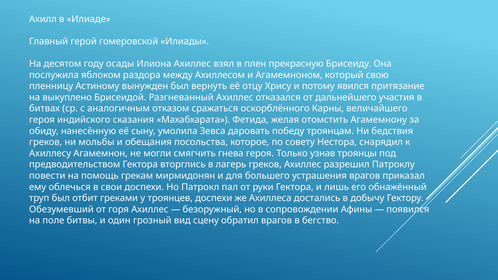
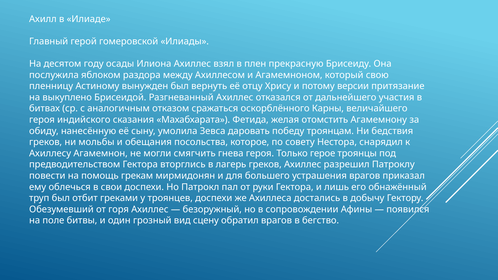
явился: явился -> версии
узнав: узнав -> герое
